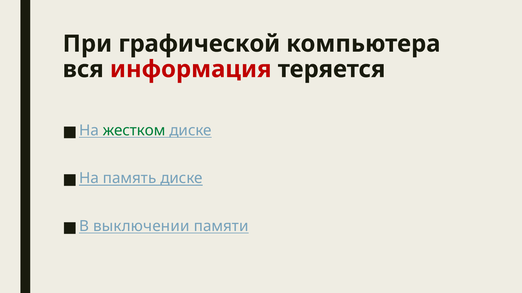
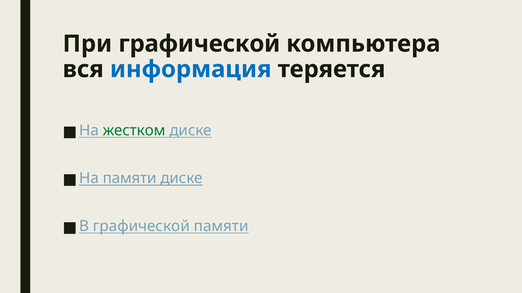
информация colour: red -> blue
На память: память -> памяти
В выключении: выключении -> графической
